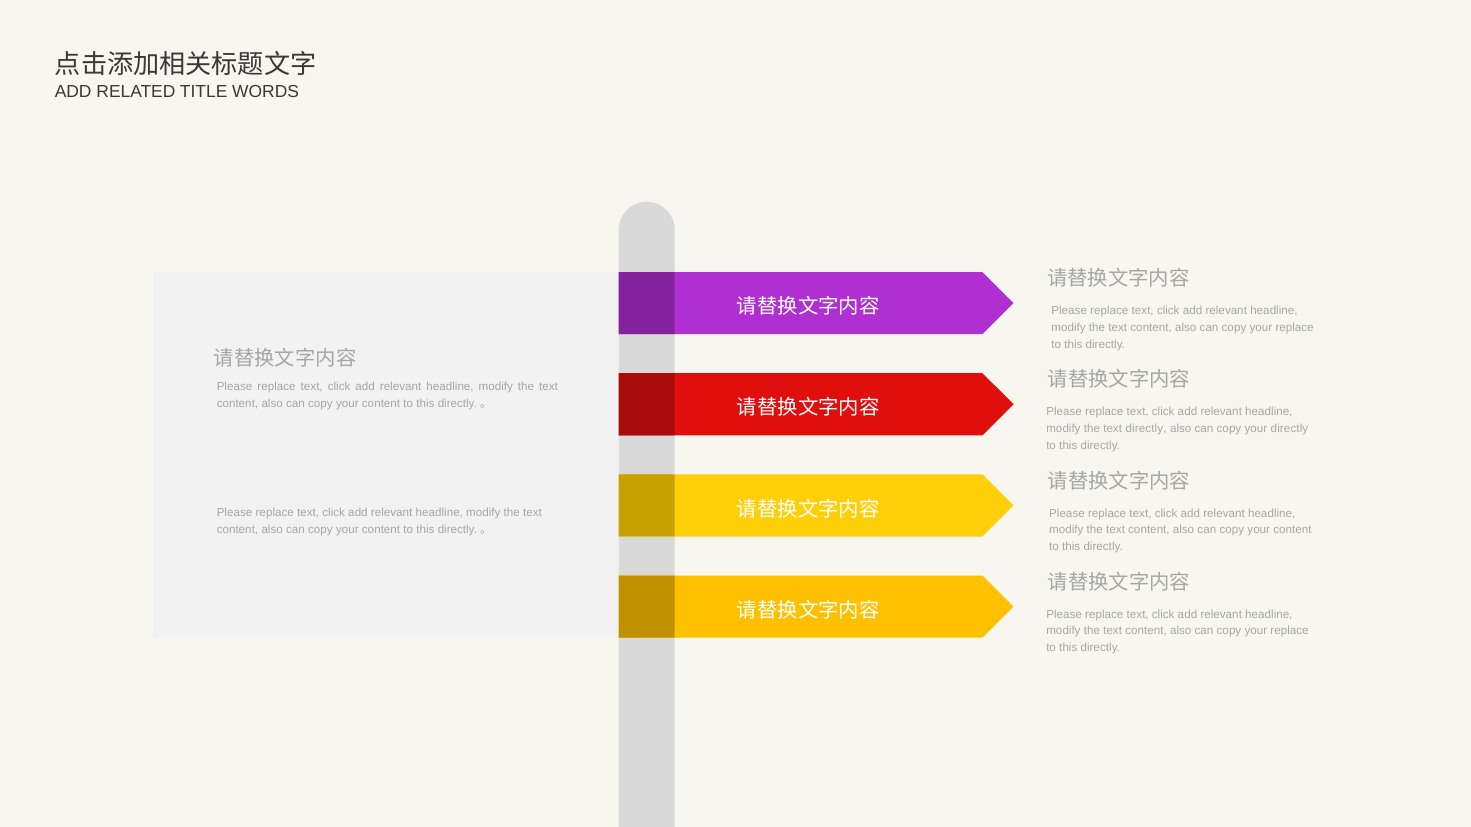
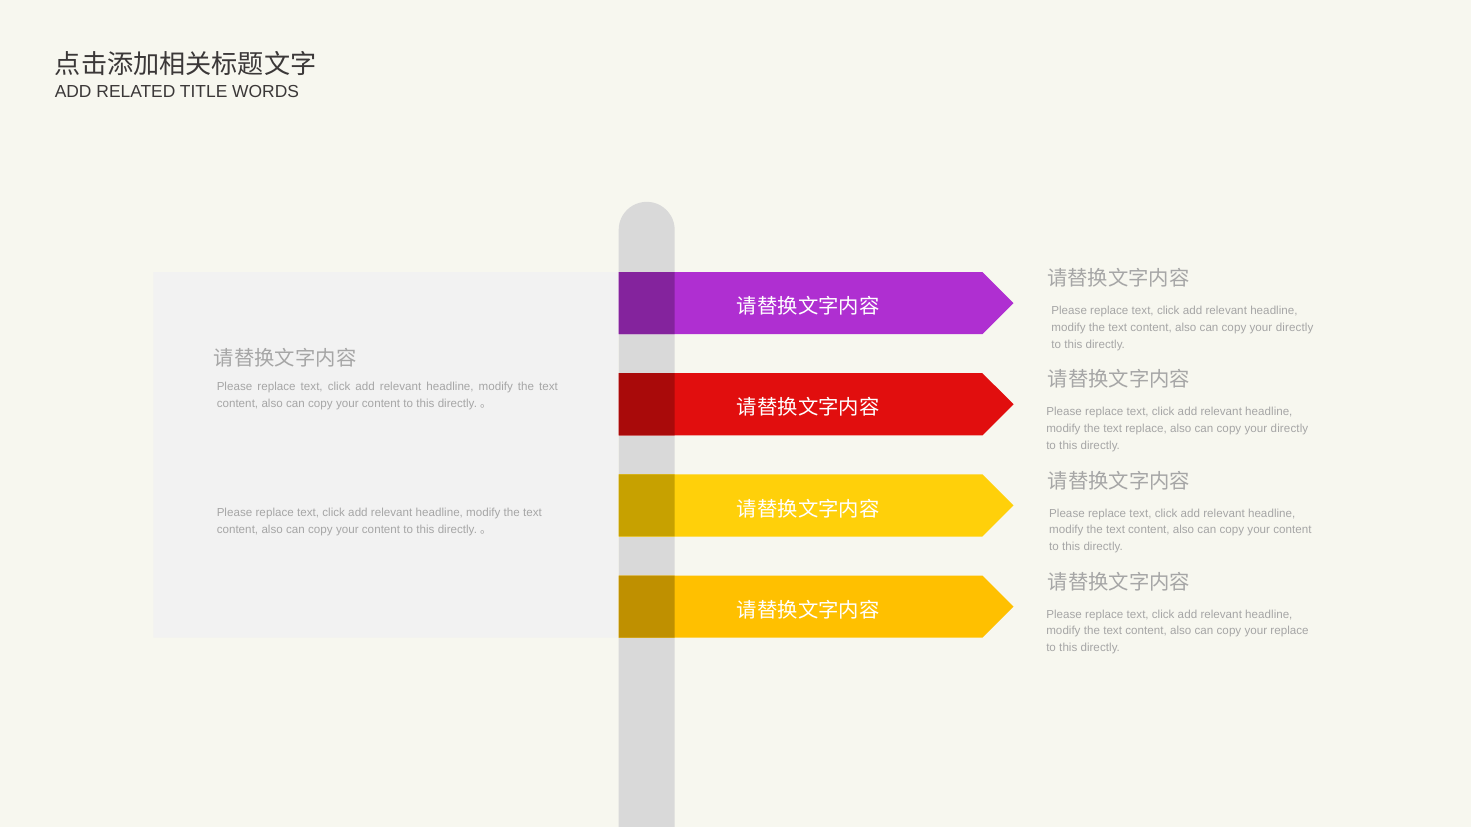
replace at (1295, 328): replace -> directly
text directly: directly -> replace
